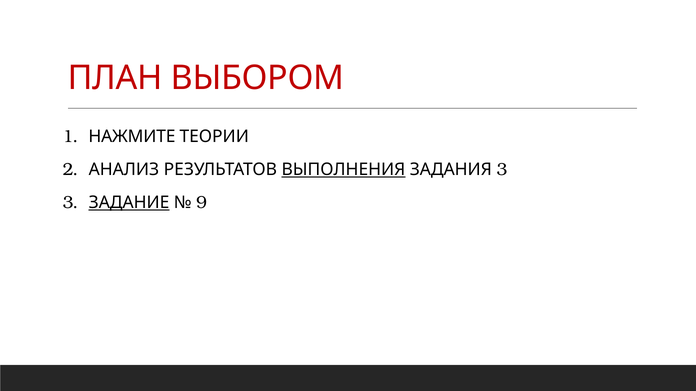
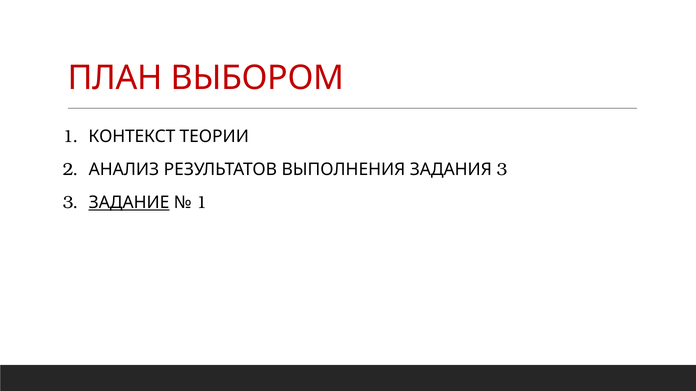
НАЖМИТЕ: НАЖМИТЕ -> КОНТЕКСТ
ВЫПОЛНЕНИЯ underline: present -> none
9 at (202, 203): 9 -> 1
